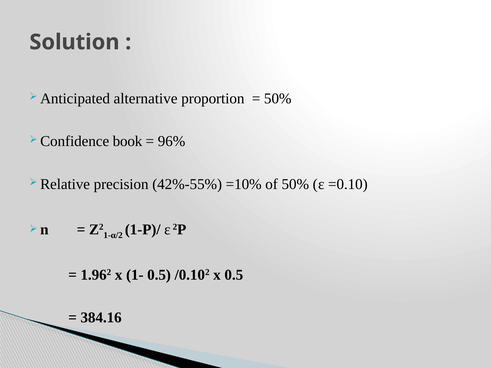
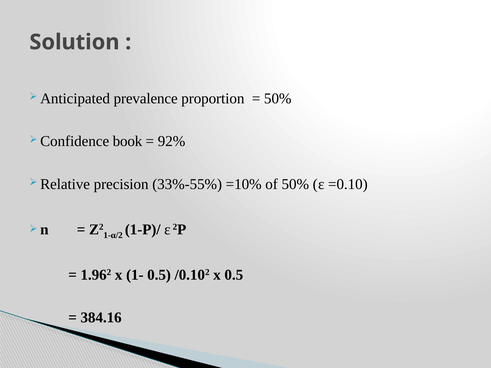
alternative: alternative -> prevalence
96%: 96% -> 92%
42%-55%: 42%-55% -> 33%-55%
